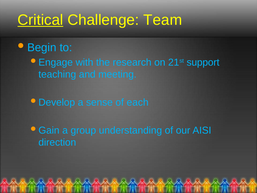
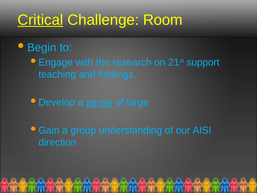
Team: Team -> Room
meeting: meeting -> findings
sense underline: none -> present
each: each -> large
